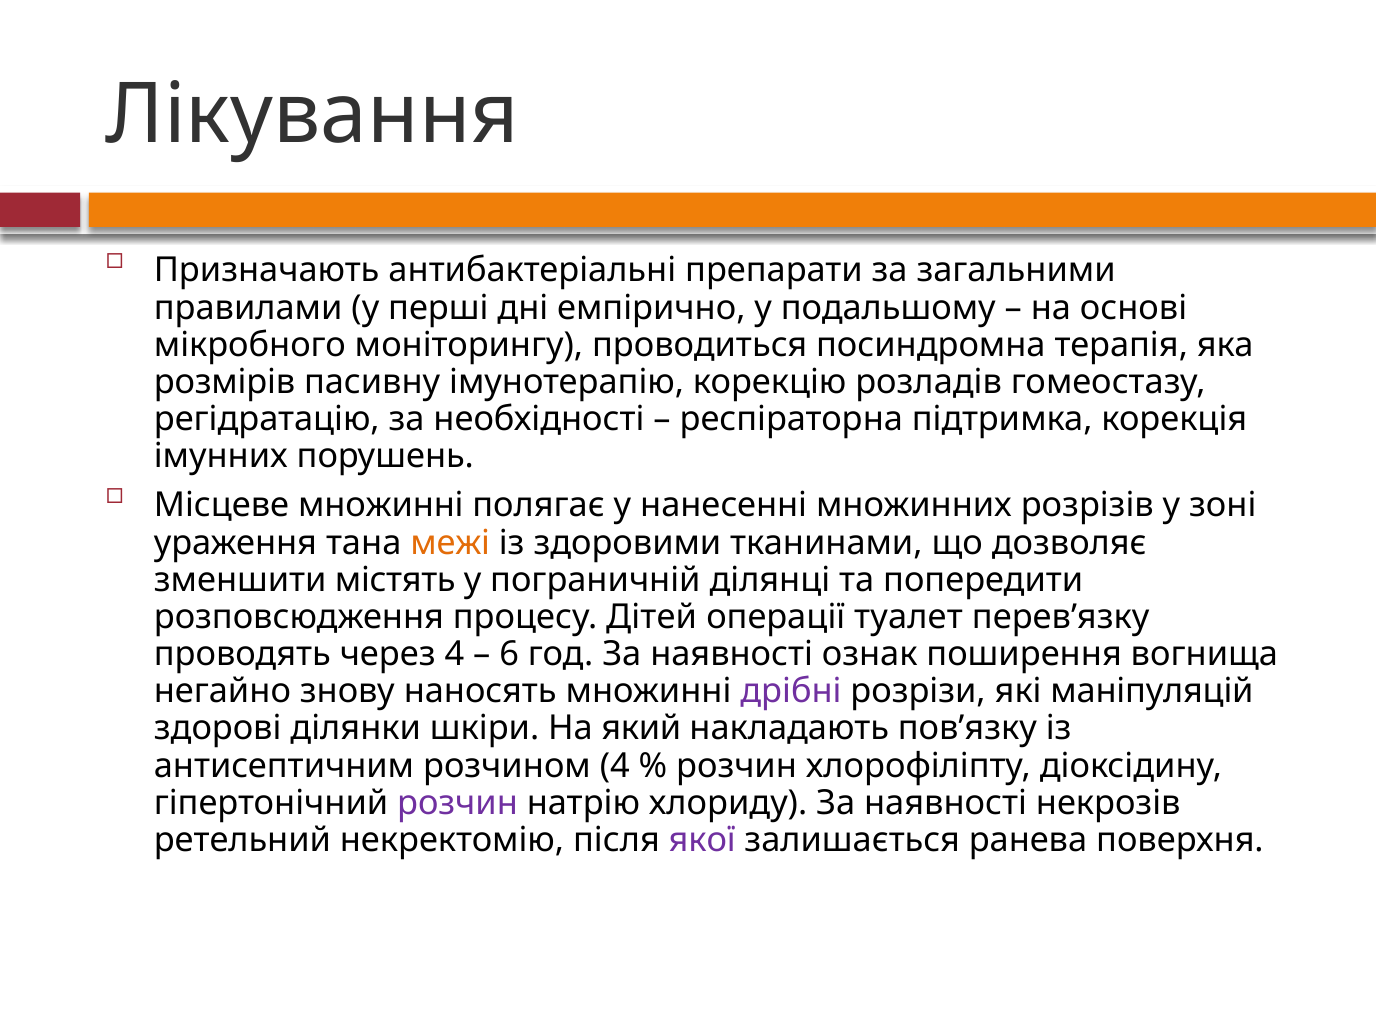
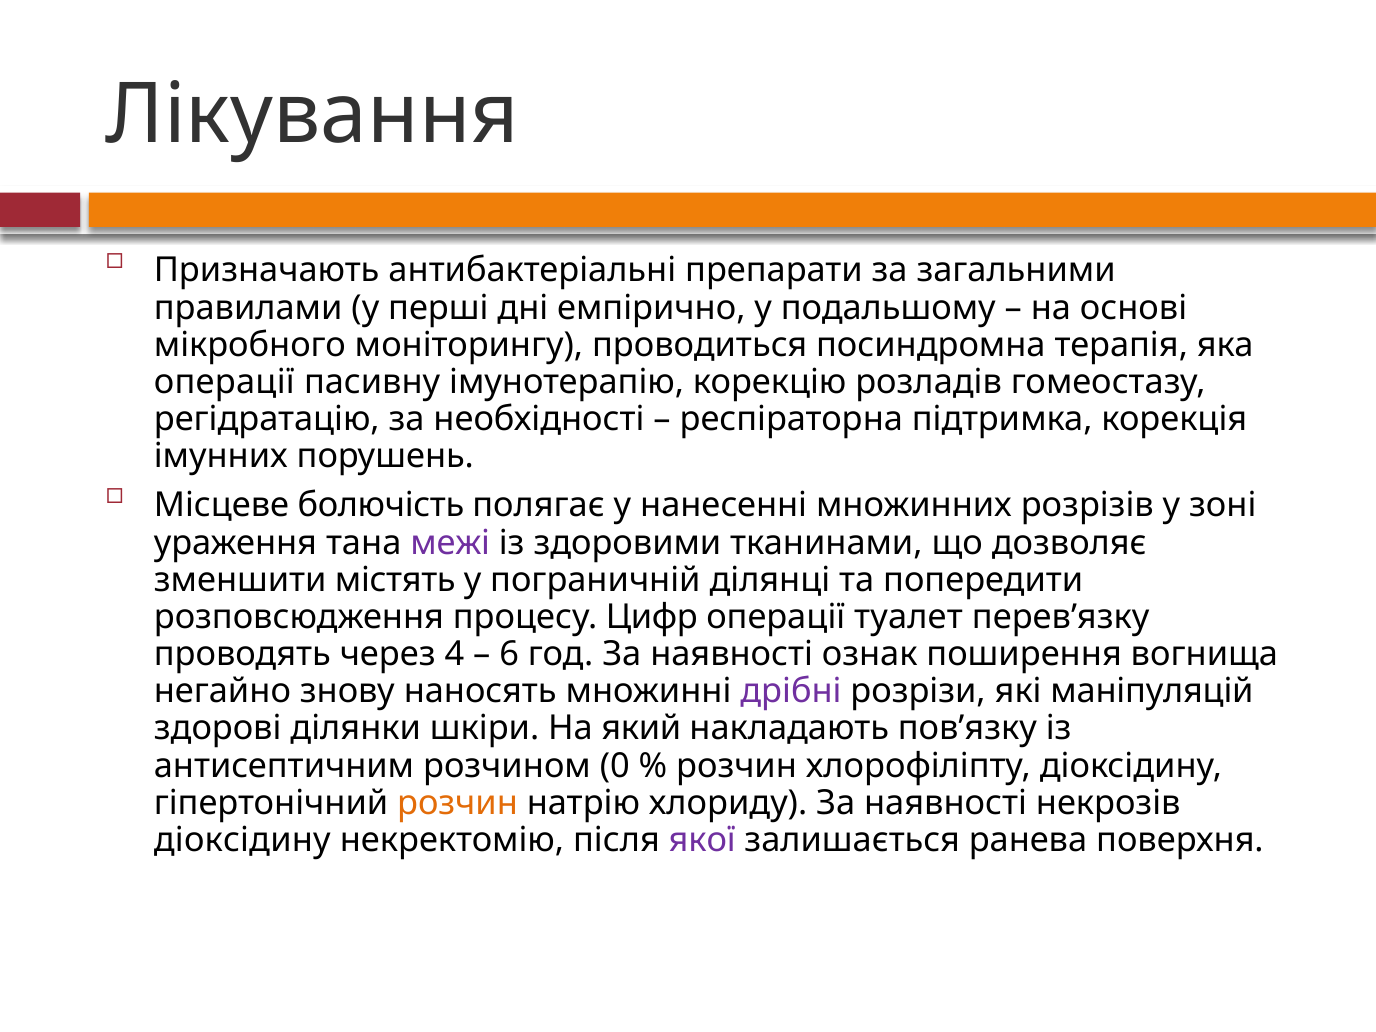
розмірів at (225, 382): розмірів -> операції
Місцеве множинні: множинні -> болючість
межі colour: orange -> purple
Дітей: Дітей -> Цифр
розчином 4: 4 -> 0
розчин at (458, 803) colour: purple -> orange
ретельний at (242, 840): ретельний -> діоксідину
